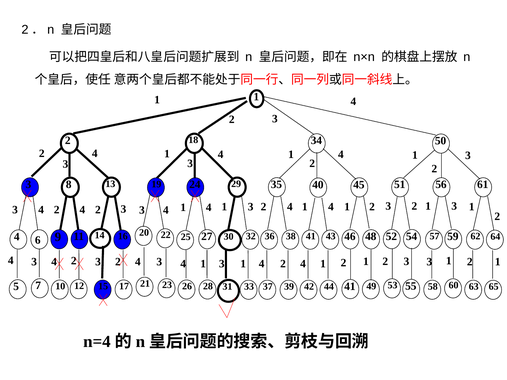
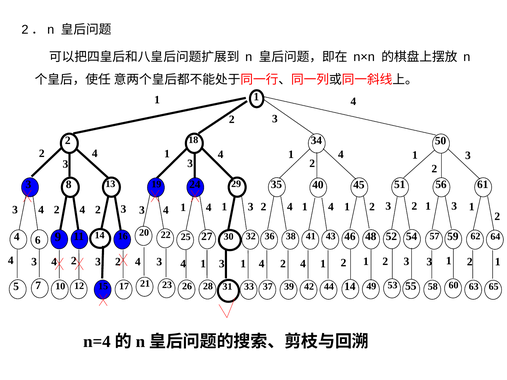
5 41: 41 -> 14
